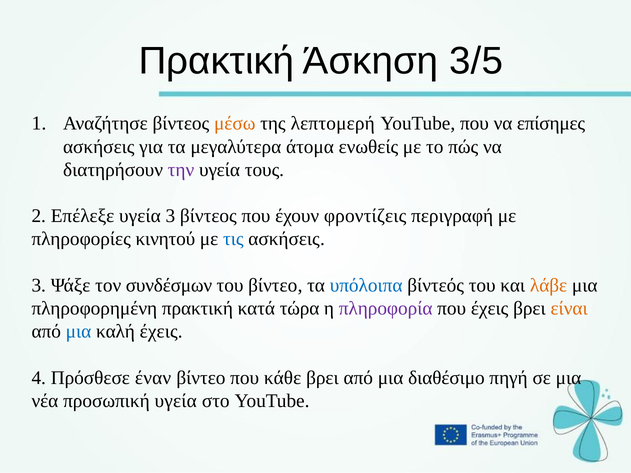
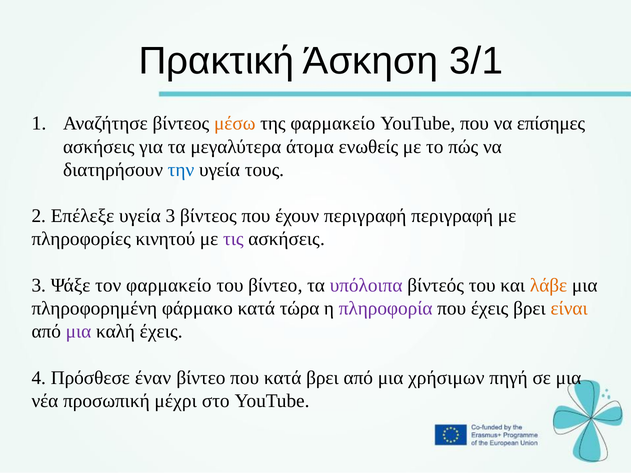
3/5: 3/5 -> 3/1
της λεπτομερή: λεπτομερή -> φαρμακείο
την colour: purple -> blue
έχουν φροντίζεις: φροντίζεις -> περιγραφή
τις colour: blue -> purple
τον συνδέσμων: συνδέσμων -> φαρμακείο
υπόλοιπα colour: blue -> purple
πληροφορημένη πρακτική: πρακτική -> φάρμακο
μια at (78, 332) colour: blue -> purple
που κάθε: κάθε -> κατά
διαθέσιμο: διαθέσιμο -> χρήσιμων
προσωπική υγεία: υγεία -> μέχρι
